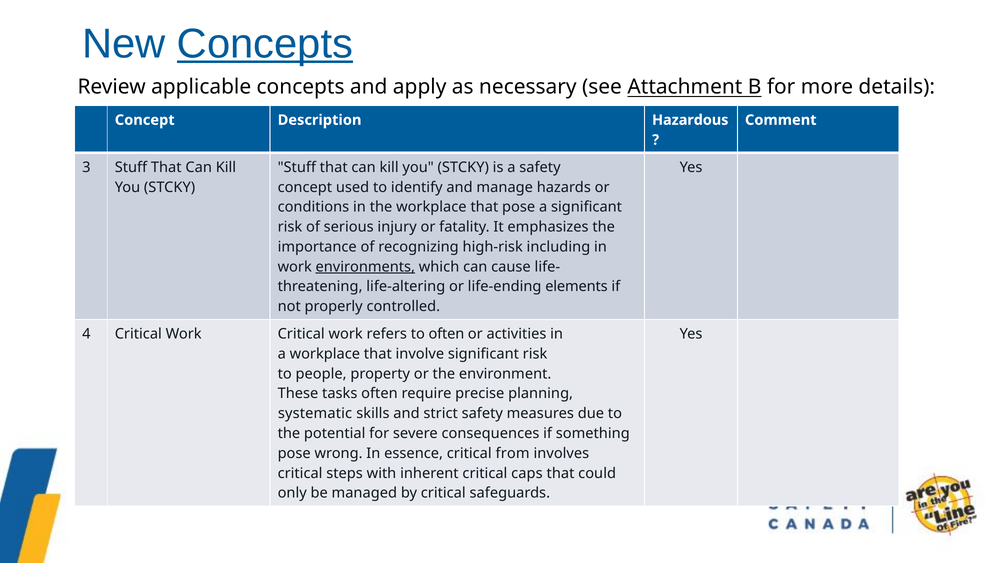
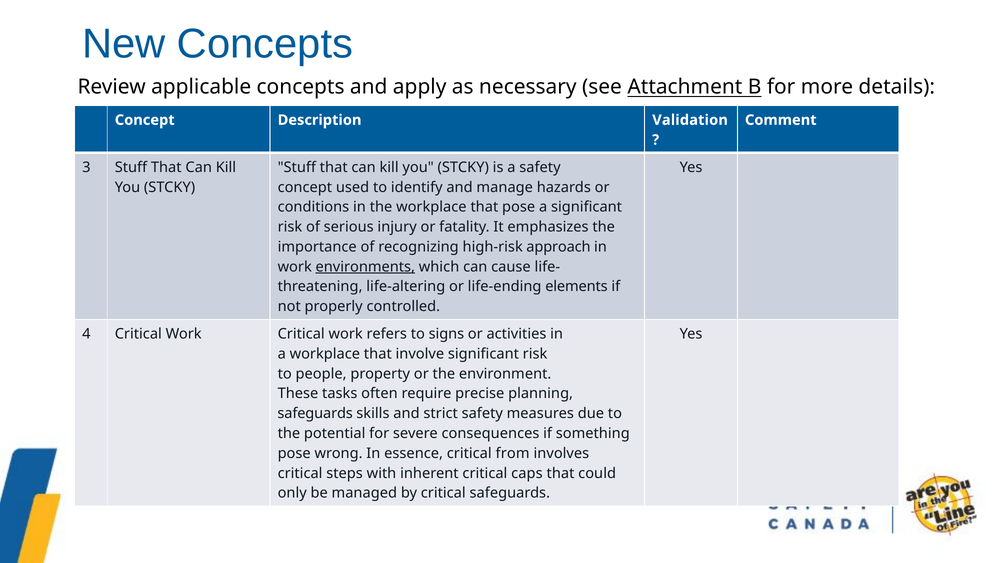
Concepts at (265, 44) underline: present -> none
Hazardous: Hazardous -> Validation
including: including -> approach
to often: often -> signs
systematic at (315, 414): systematic -> safeguards
